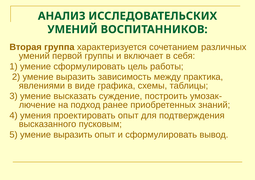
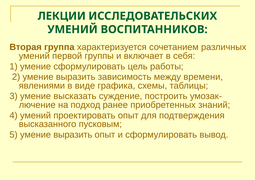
АНАЛИЗ: АНАЛИЗ -> ЛЕКЦИИ
практика: практика -> времени
4 умения: умения -> умений
